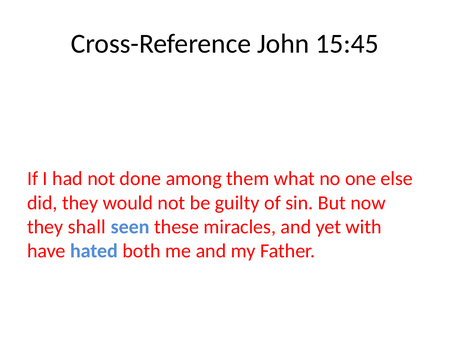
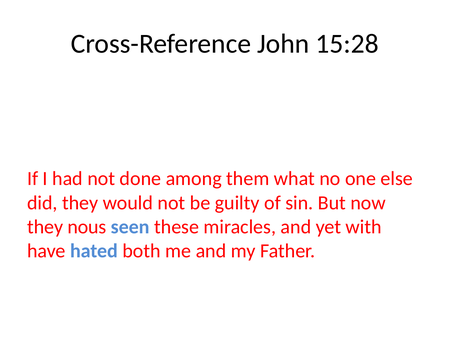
15:45: 15:45 -> 15:28
shall: shall -> nous
